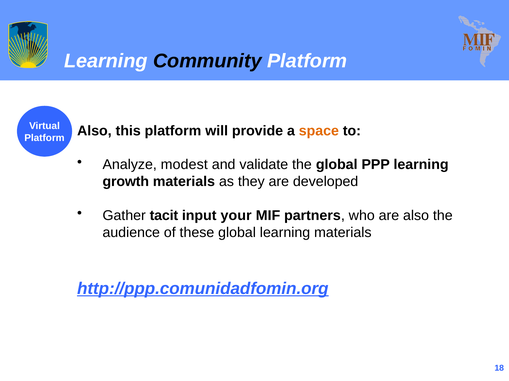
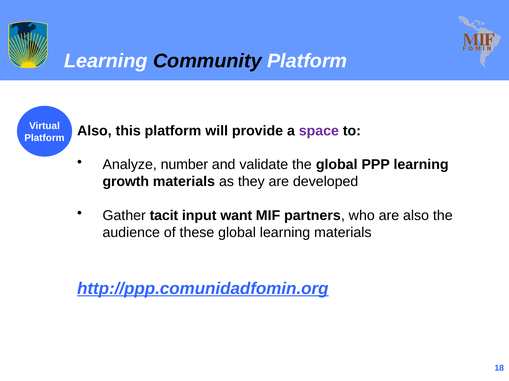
space colour: orange -> purple
modest: modest -> number
your: your -> want
